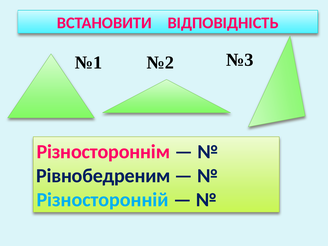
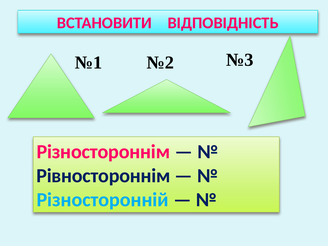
Рівнобедреним: Рівнобедреним -> Рівностороннім
